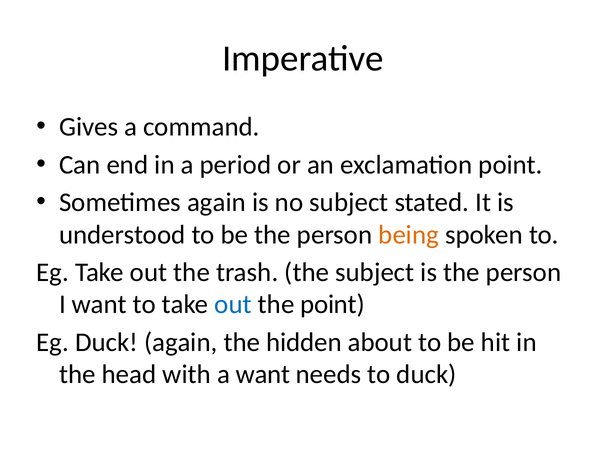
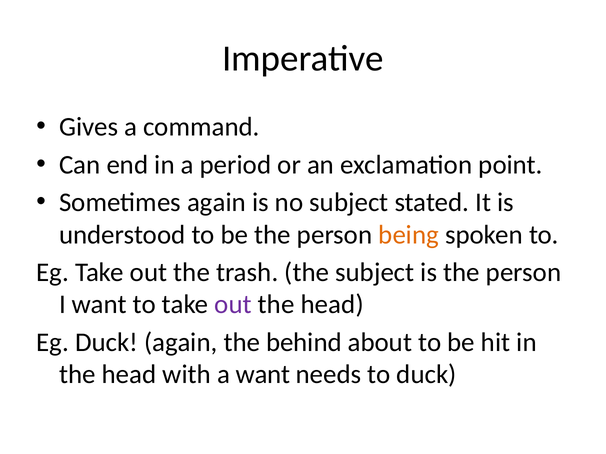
out at (233, 305) colour: blue -> purple
point at (332, 305): point -> head
hidden: hidden -> behind
